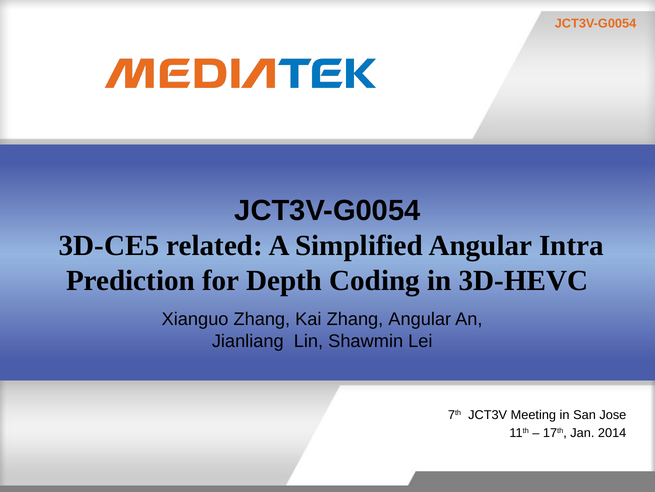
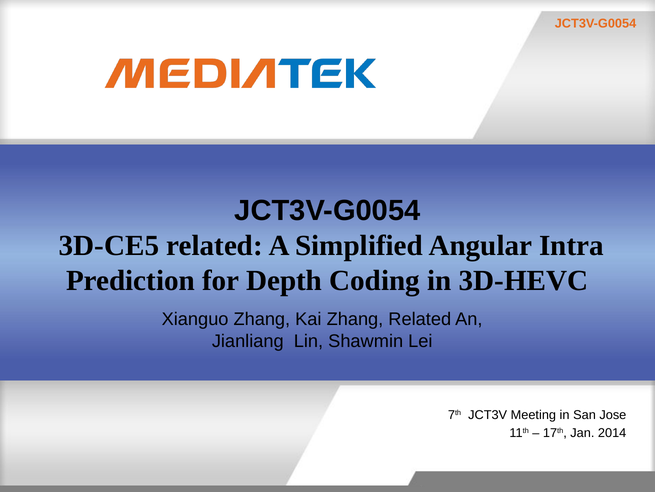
Zhang Angular: Angular -> Related
